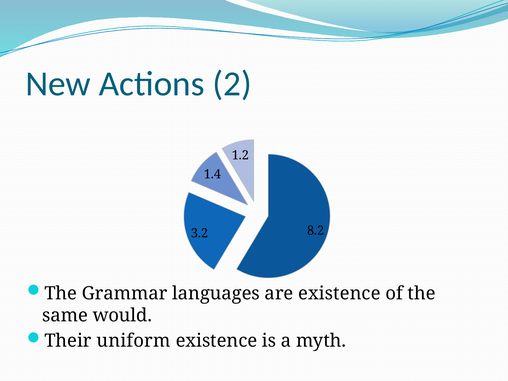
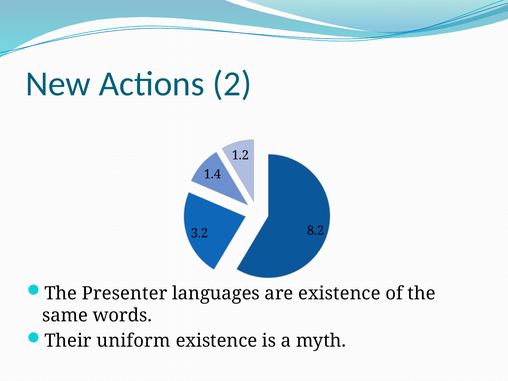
Grammar: Grammar -> Presenter
would: would -> words
